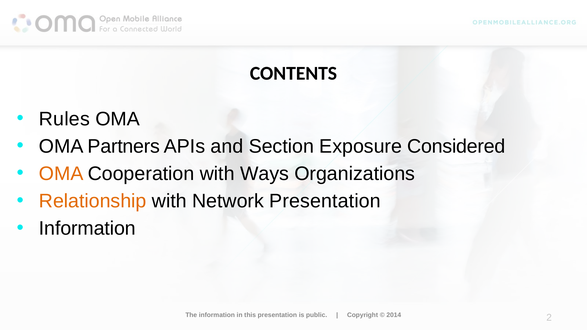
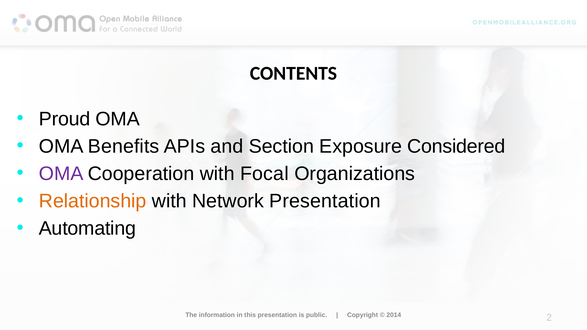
Rules: Rules -> Proud
Partners: Partners -> Benefits
OMA at (61, 174) colour: orange -> purple
Ways: Ways -> Focal
Information at (87, 229): Information -> Automating
